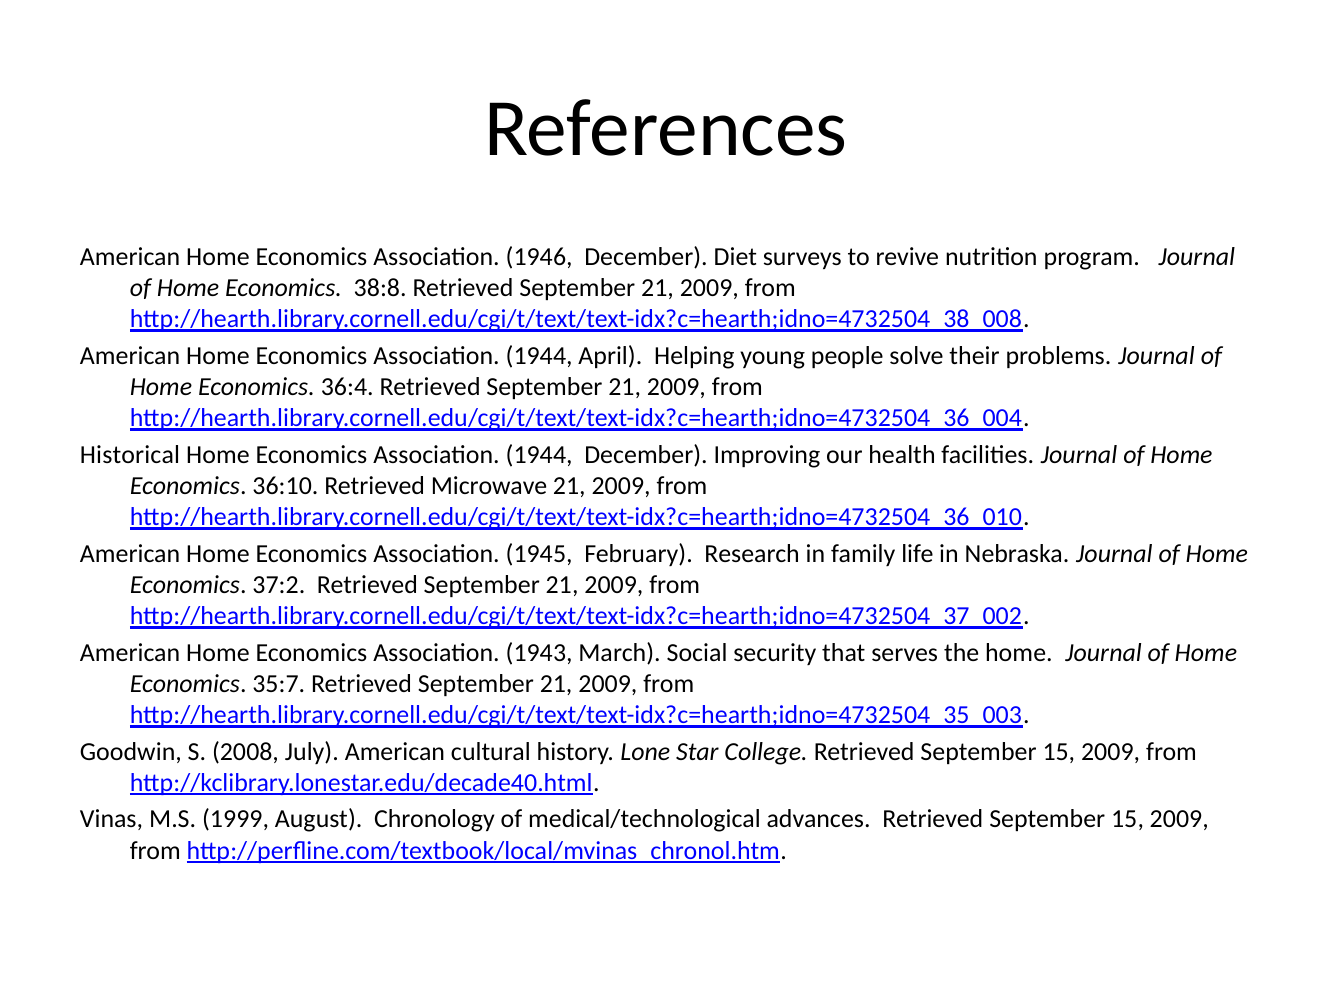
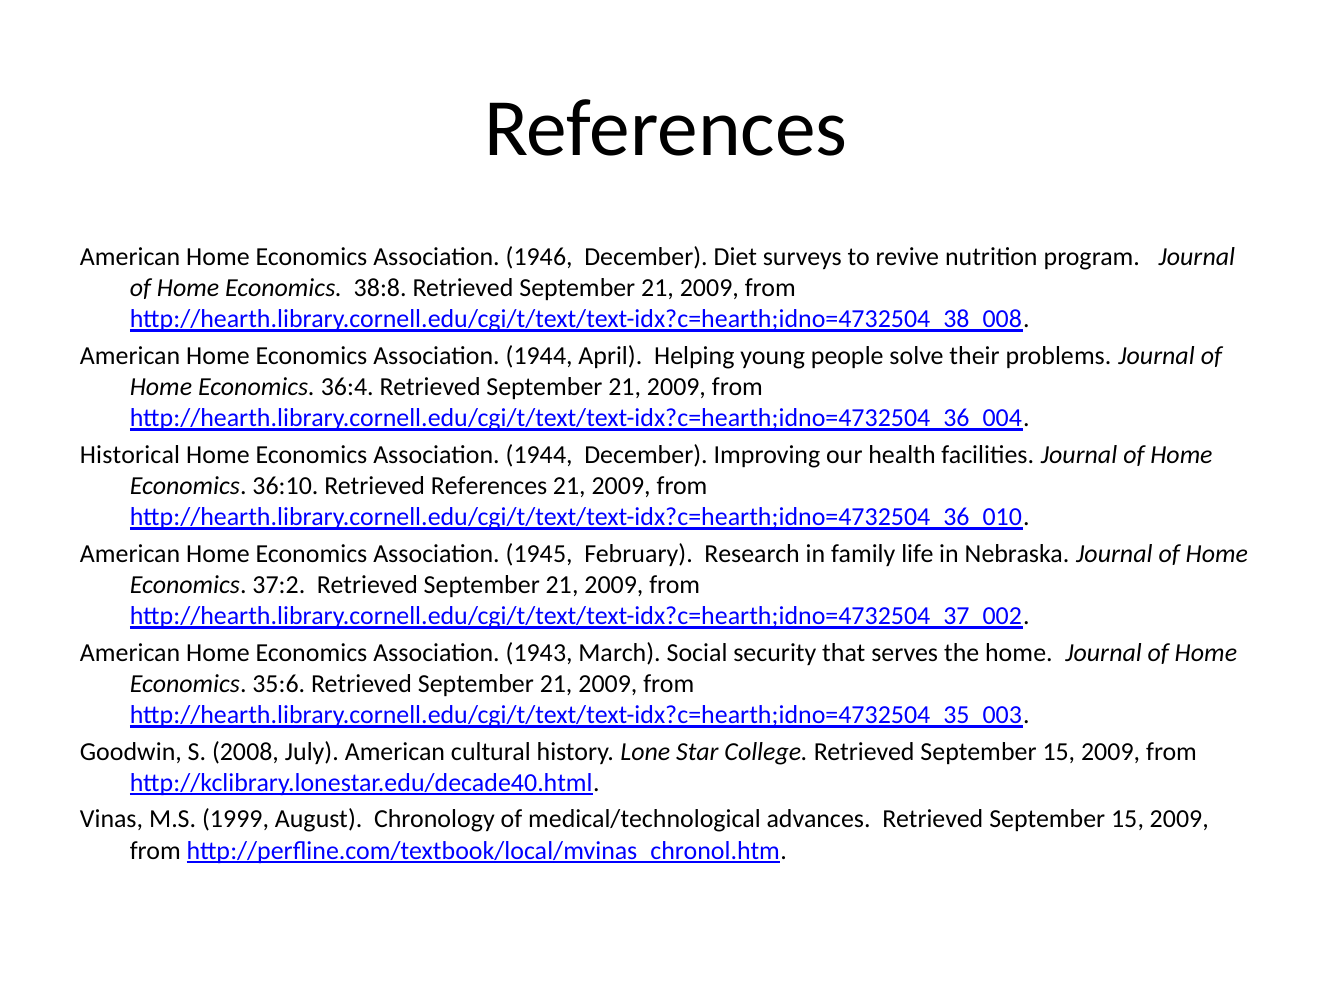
Retrieved Microwave: Microwave -> References
35:7: 35:7 -> 35:6
